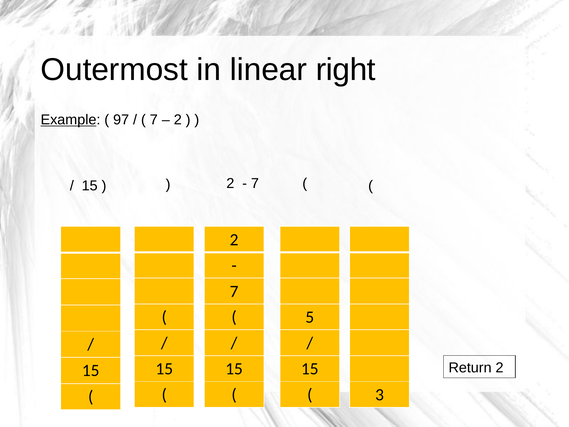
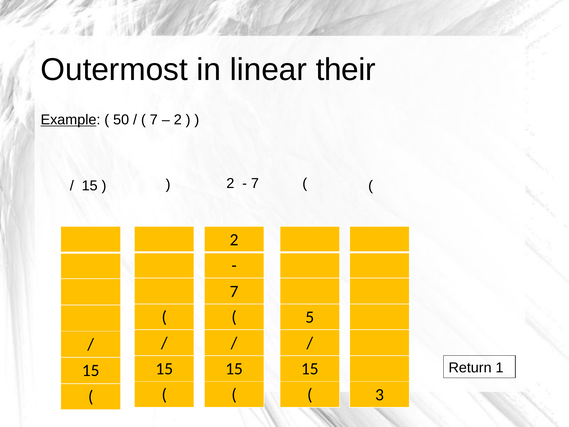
right: right -> their
97: 97 -> 50
Return 2: 2 -> 1
